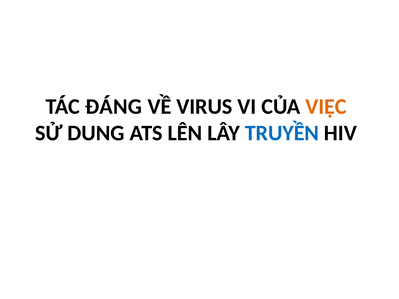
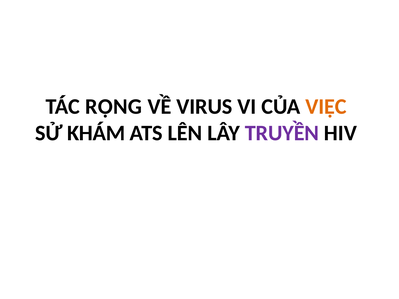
ĐÁNG: ĐÁNG -> RỘNG
DUNG: DUNG -> KHÁM
TRUYỀN colour: blue -> purple
